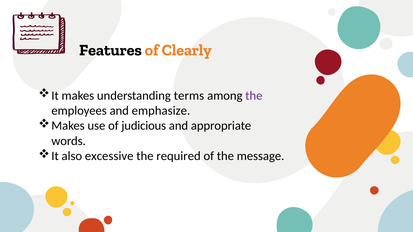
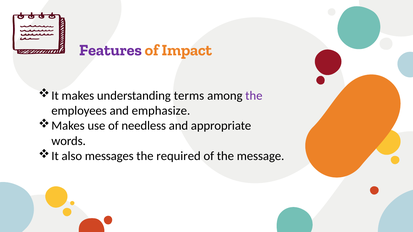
Features colour: black -> purple
Clearly: Clearly -> Impact
judicious: judicious -> needless
excessive: excessive -> messages
